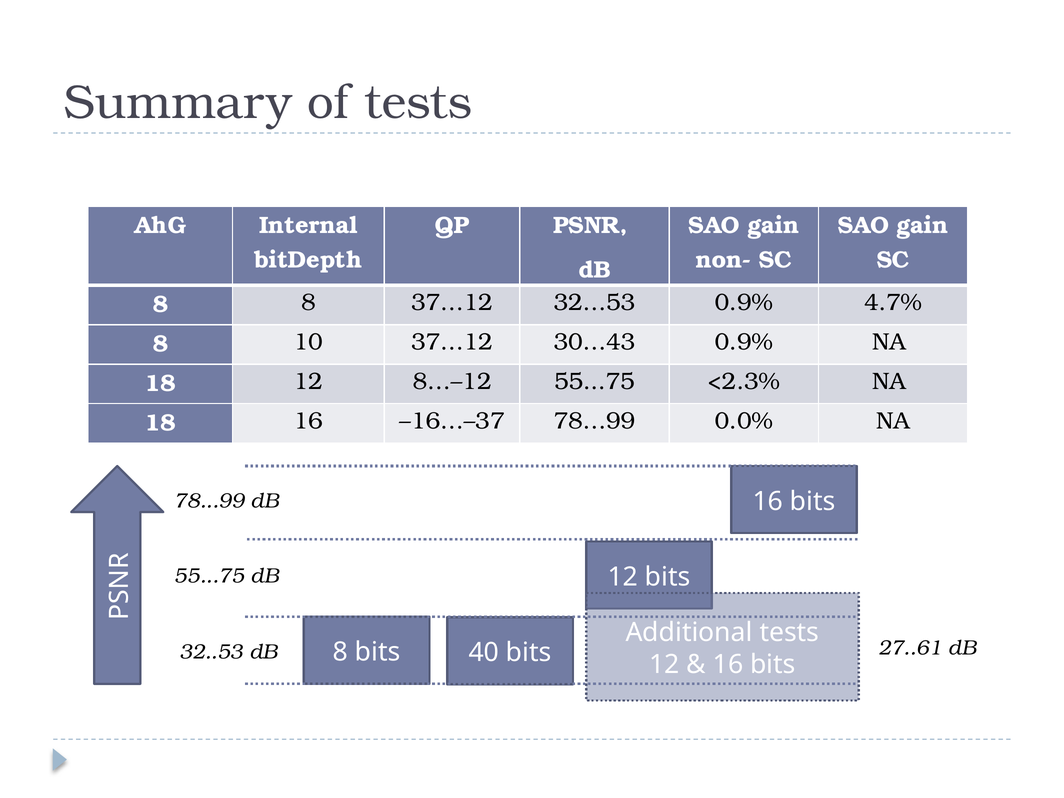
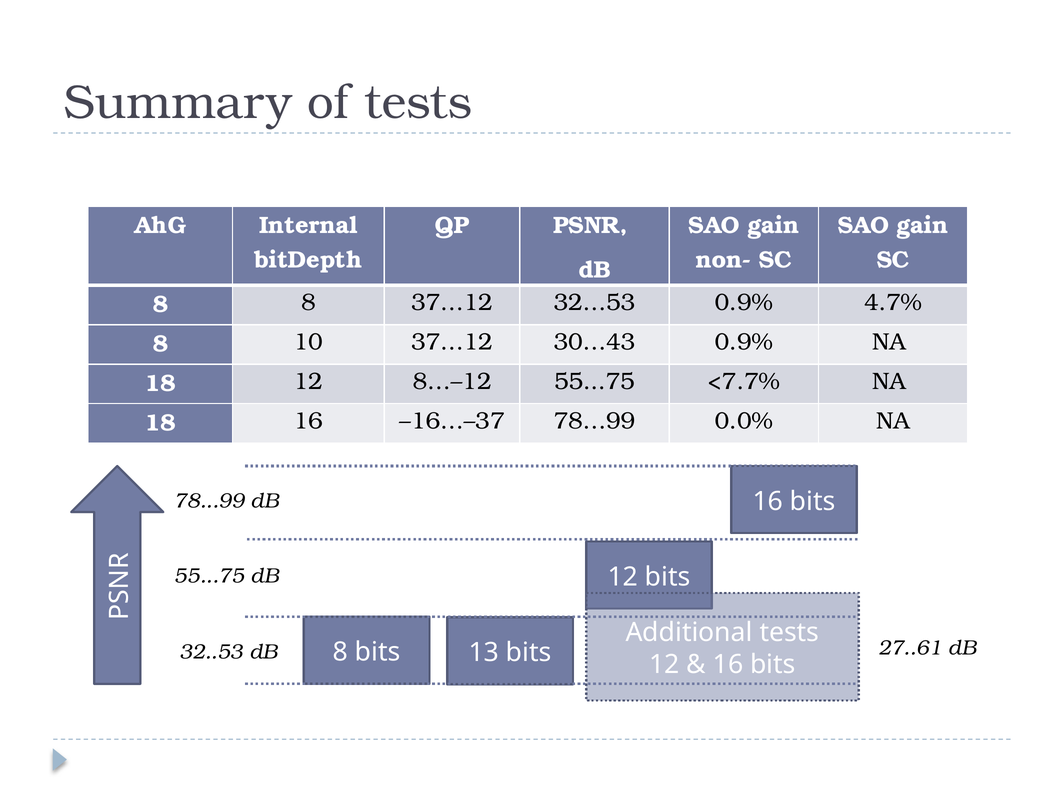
<2.3%: <2.3% -> <7.7%
40: 40 -> 13
